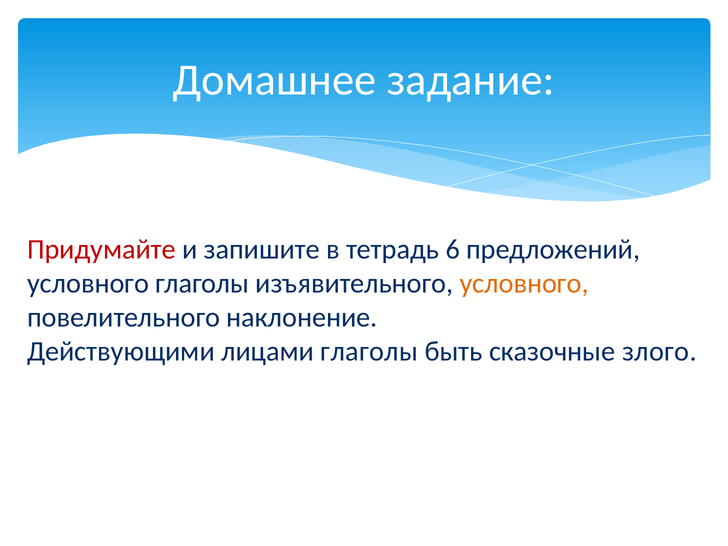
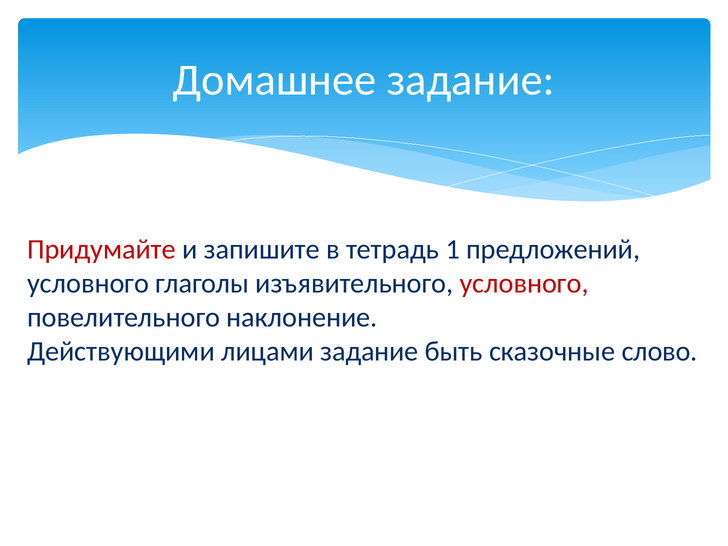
6: 6 -> 1
условного at (524, 284) colour: orange -> red
лицами глаголы: глаголы -> задание
злого: злого -> слово
